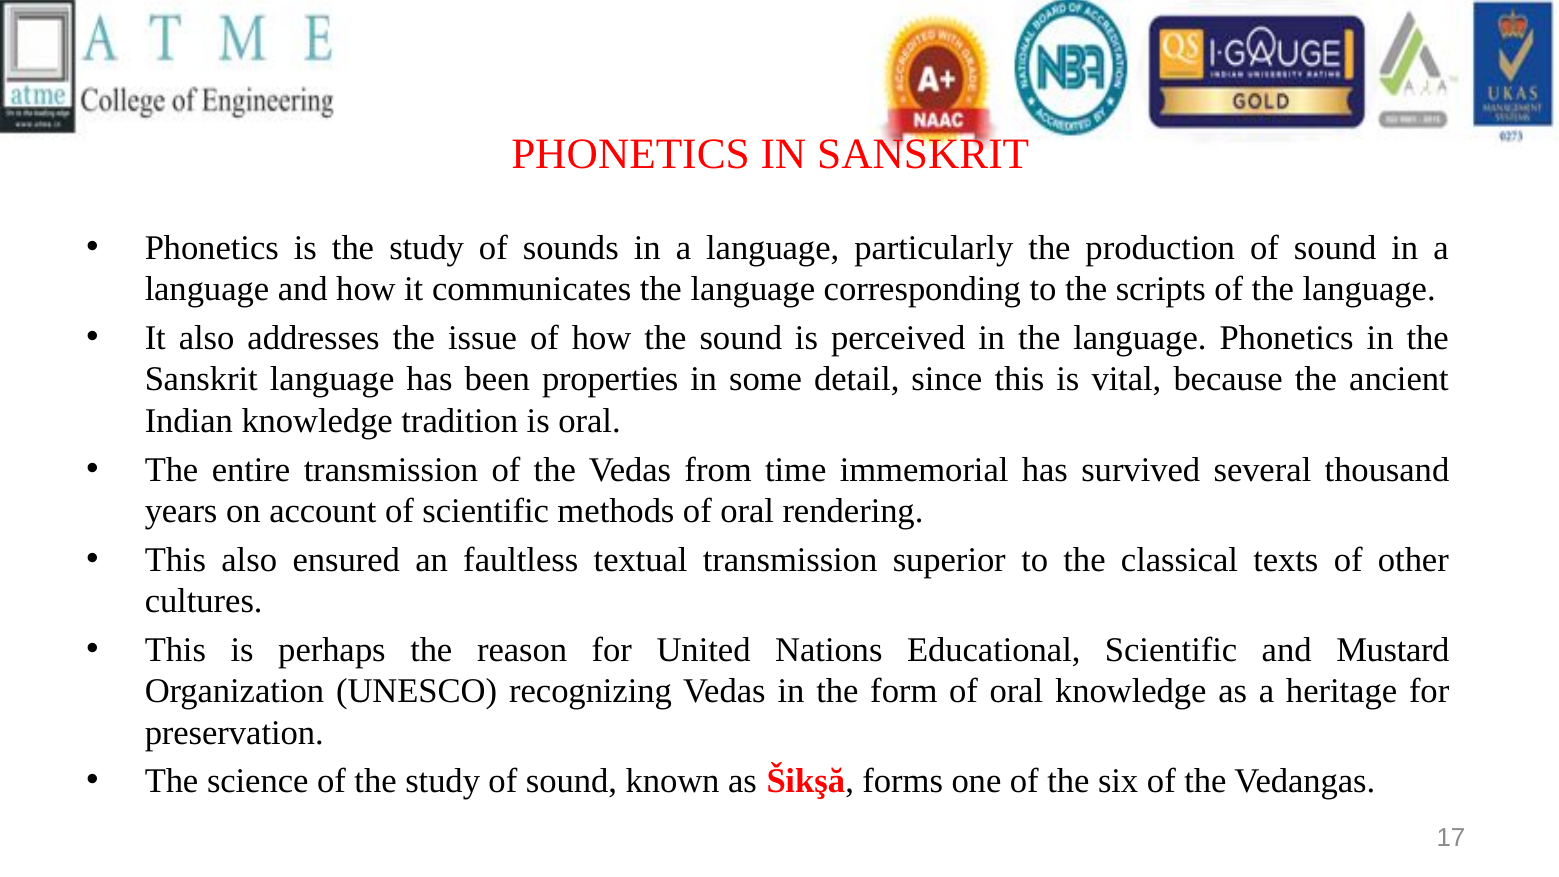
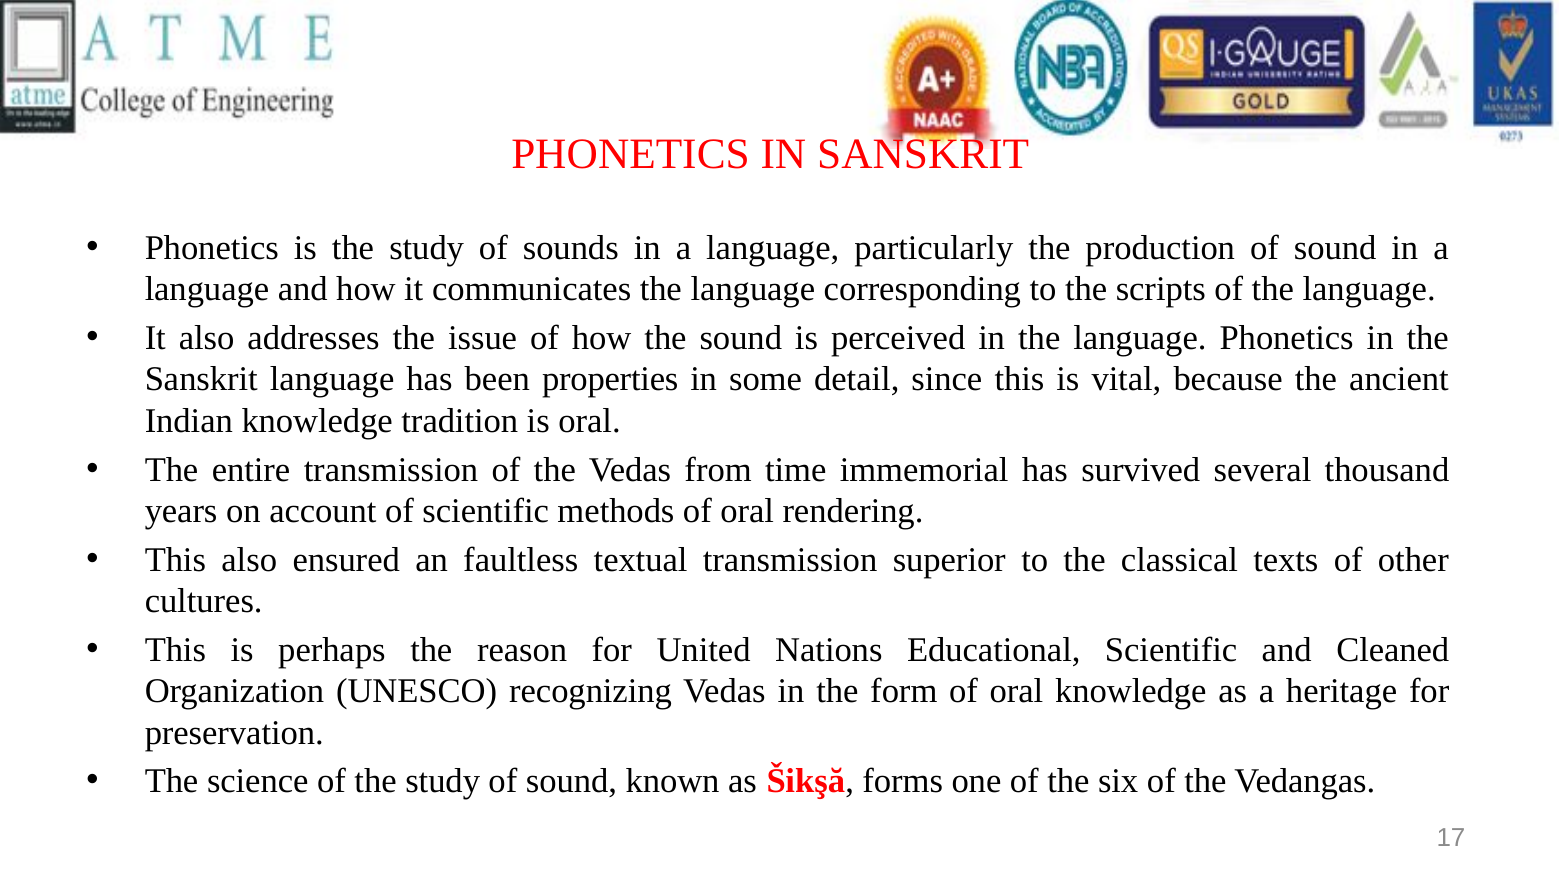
Mustard: Mustard -> Cleaned
